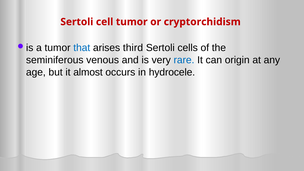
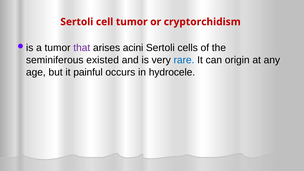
that colour: blue -> purple
third: third -> acini
venous: venous -> existed
almost: almost -> painful
